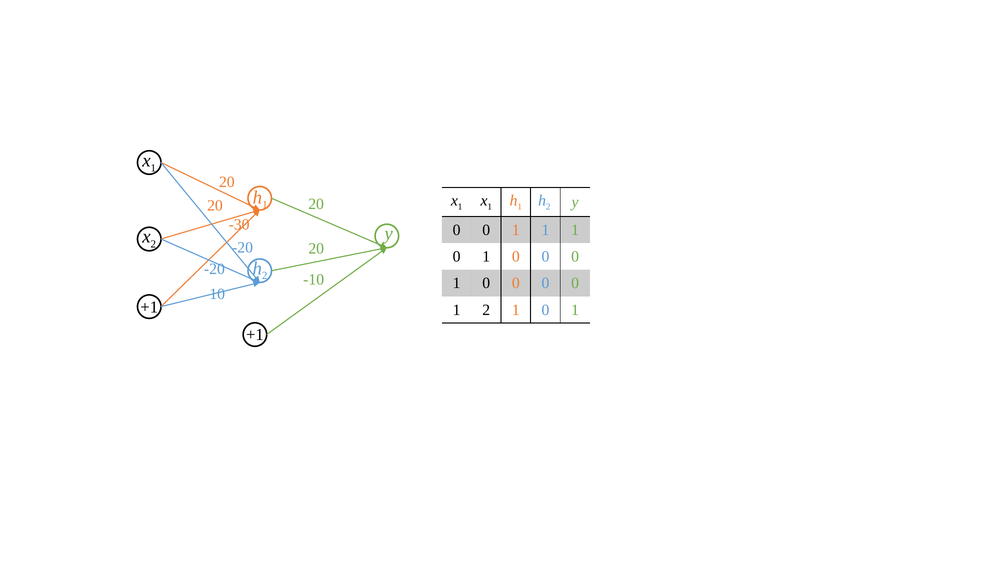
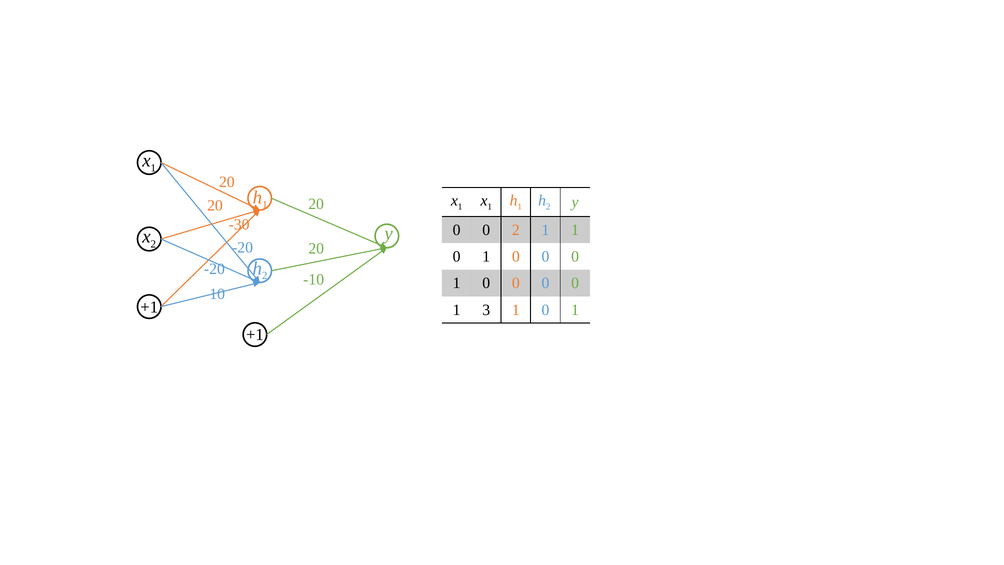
1 at (516, 230): 1 -> 2
1 2: 2 -> 3
